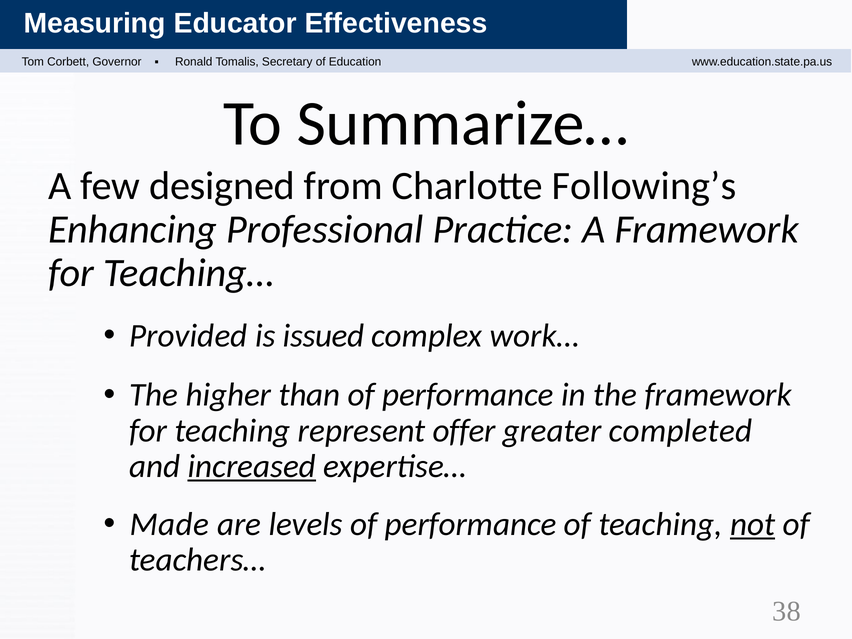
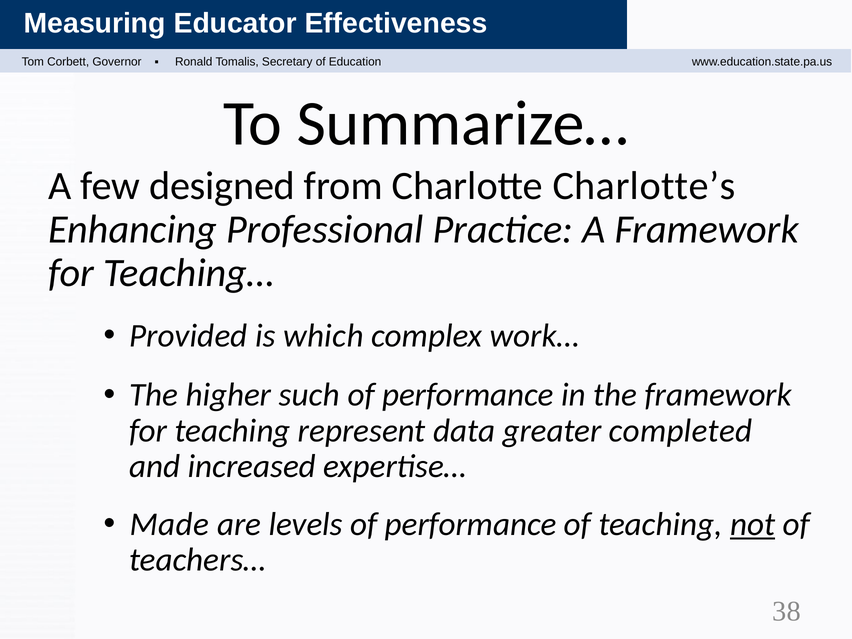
Following’s: Following’s -> Charlotte’s
issued: issued -> which
than: than -> such
offer: offer -> data
increased underline: present -> none
